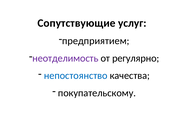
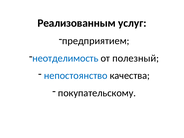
Сопутствующие: Сопутствующие -> Реализованным
неотделимость colour: purple -> blue
регулярно: регулярно -> полезный
